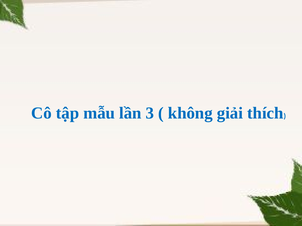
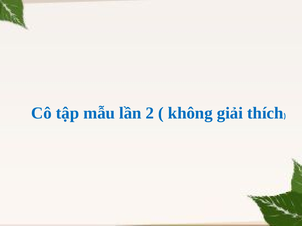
3: 3 -> 2
